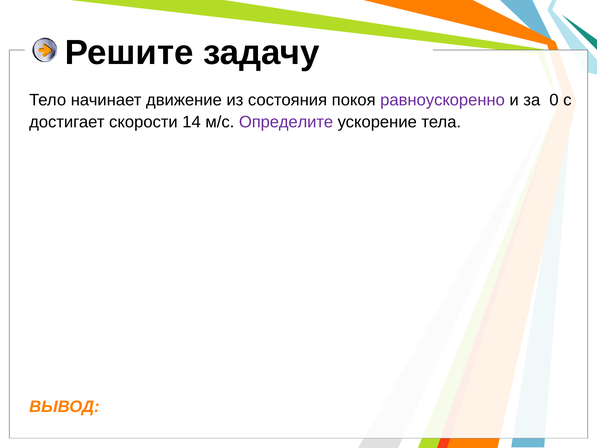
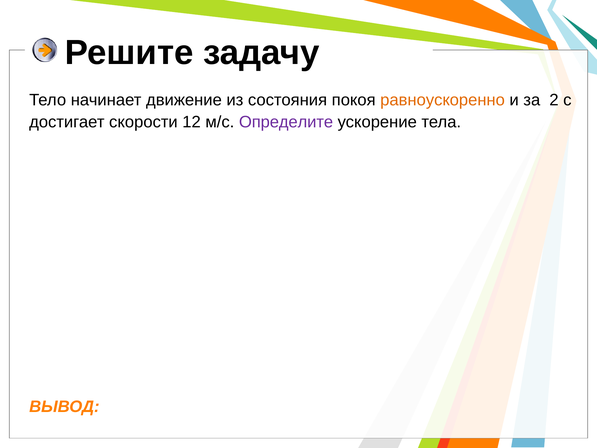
равноускоренно colour: purple -> orange
0: 0 -> 2
14: 14 -> 12
